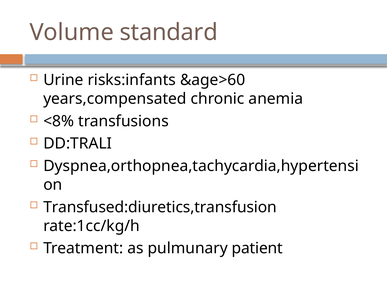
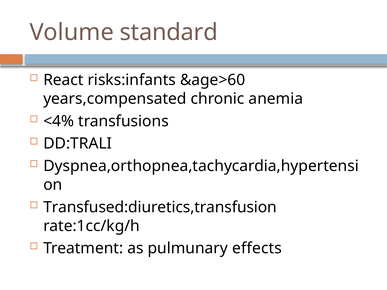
Urine: Urine -> React
<8%: <8% -> <4%
patient: patient -> effects
